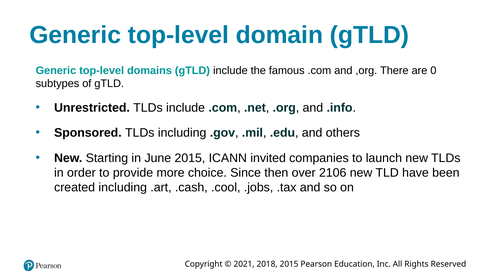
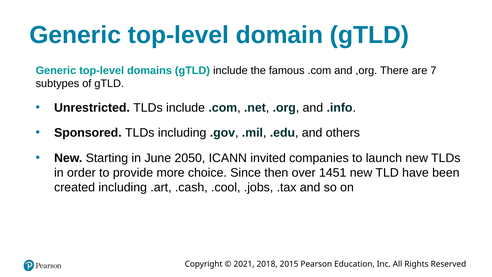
0: 0 -> 7
June 2015: 2015 -> 2050
2106: 2106 -> 1451
